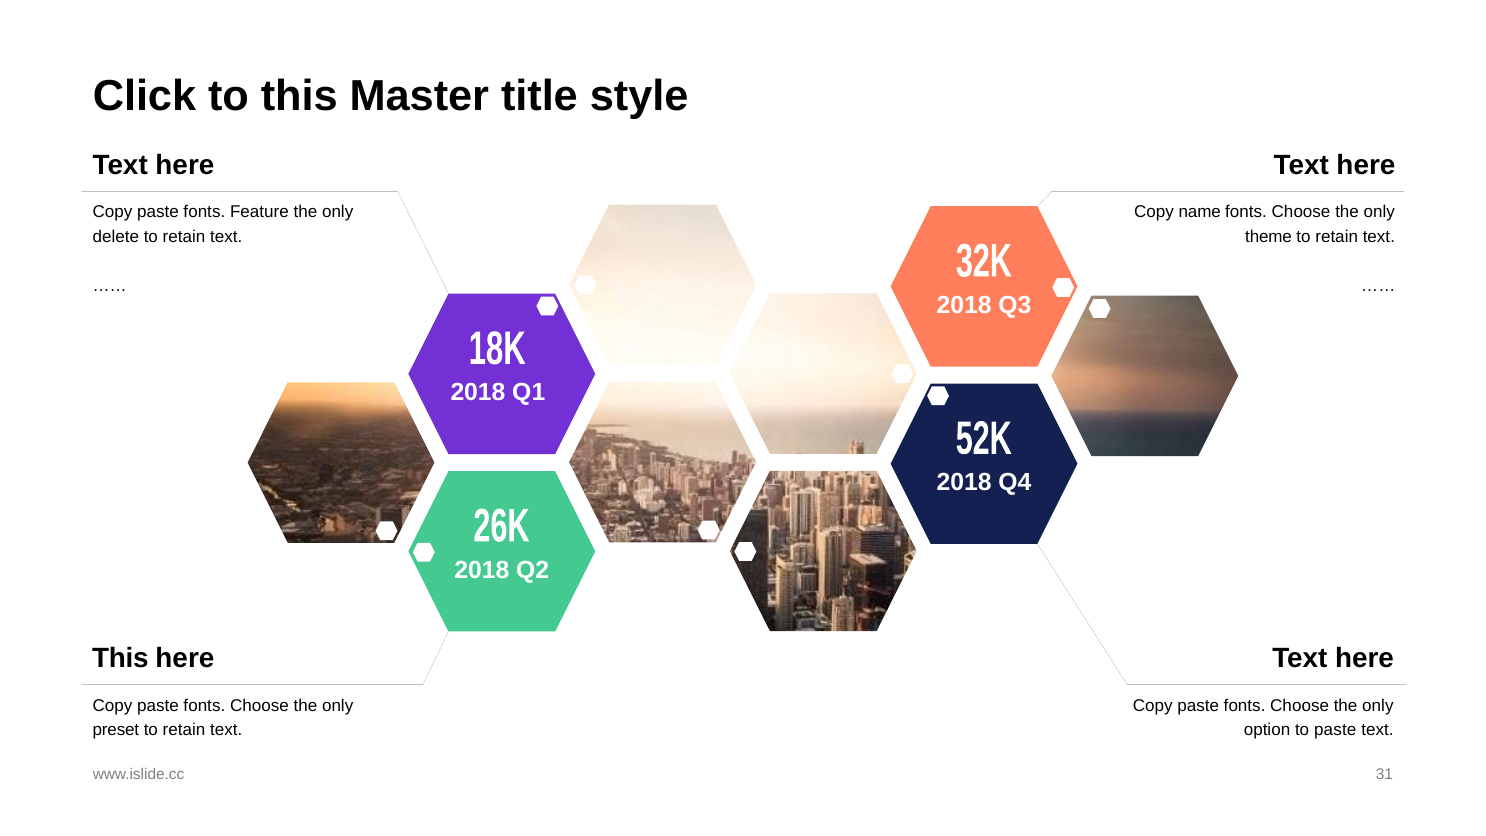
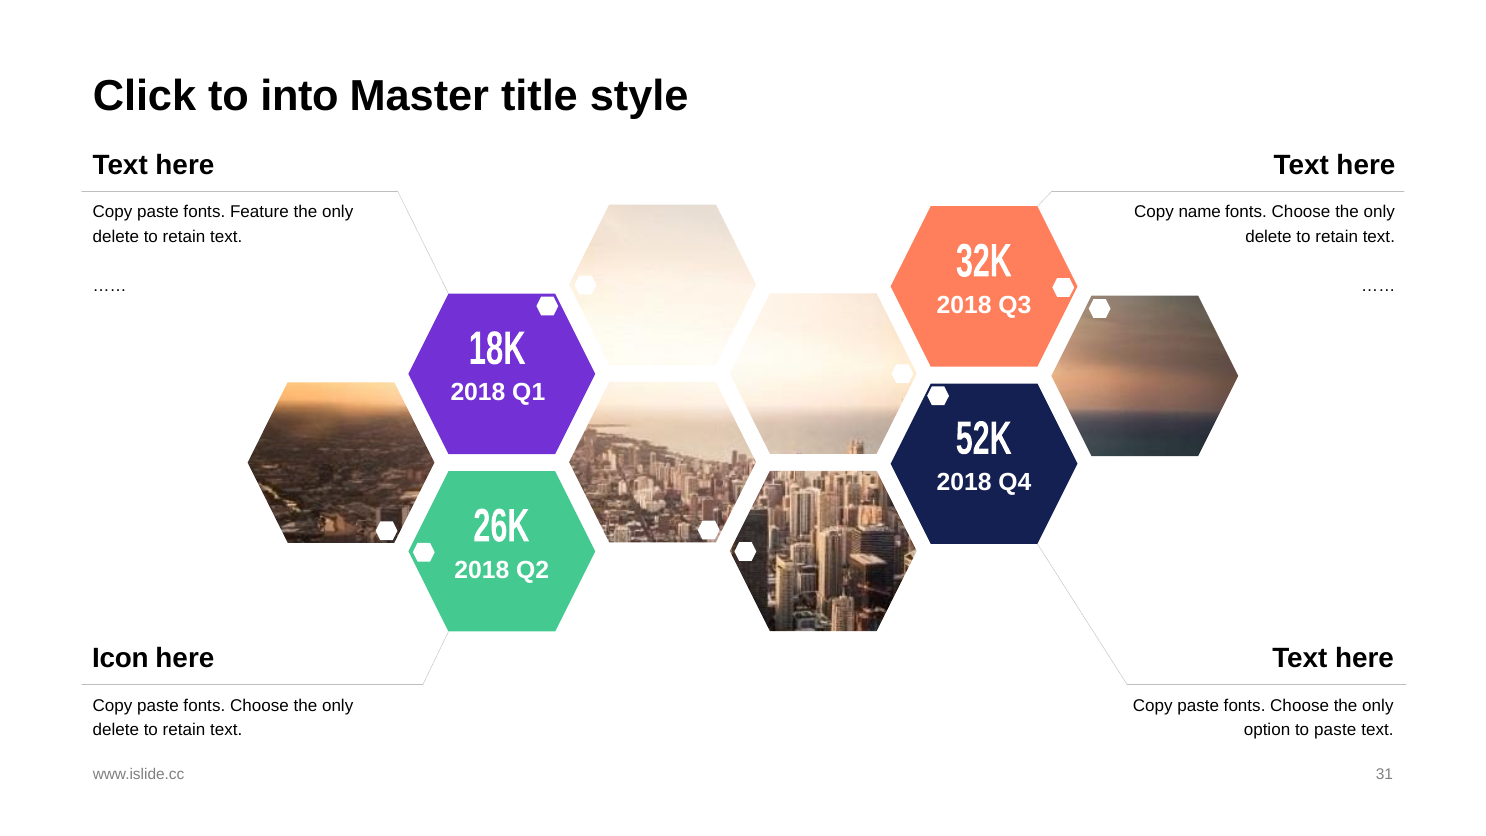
to this: this -> into
theme at (1269, 237): theme -> delete
This at (120, 658): This -> Icon
preset at (116, 730): preset -> delete
